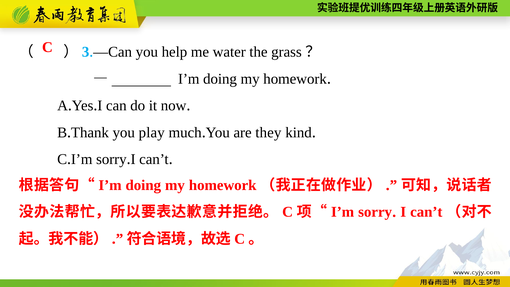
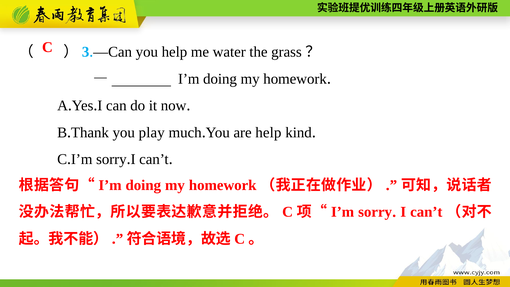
are they: they -> help
